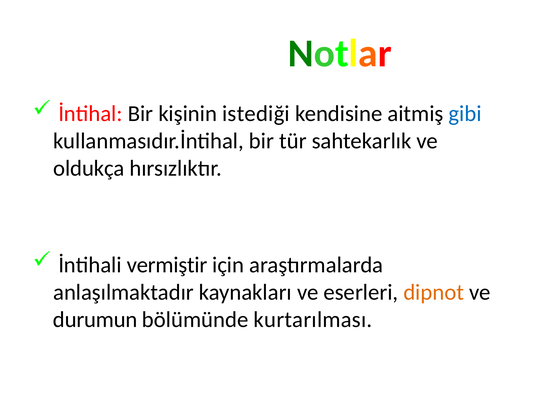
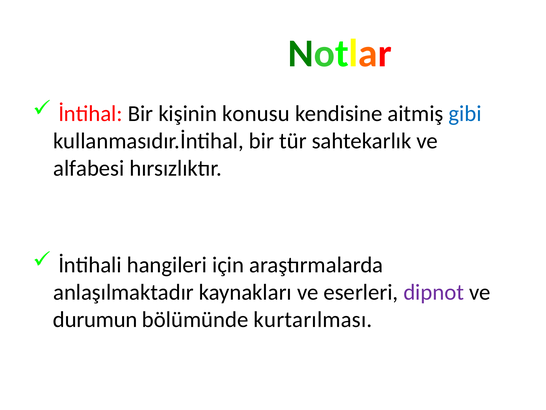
istediği: istediği -> konusu
oldukça: oldukça -> alfabesi
vermiştir: vermiştir -> hangileri
dipnot colour: orange -> purple
